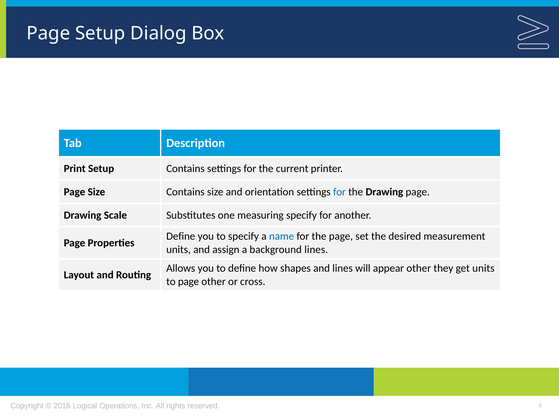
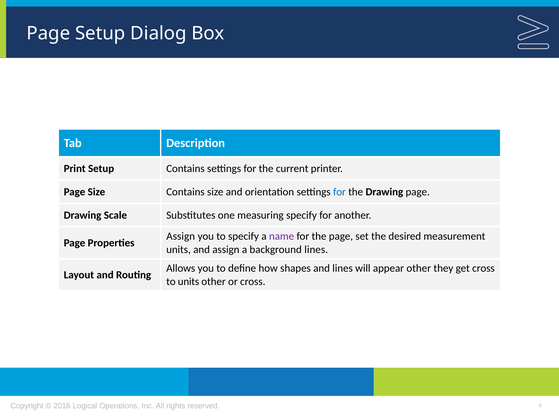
Define at (181, 236): Define -> Assign
name colour: blue -> purple
get units: units -> cross
to page: page -> units
